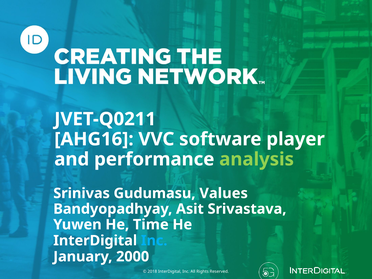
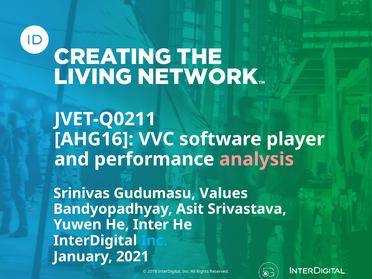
analysis colour: light green -> pink
Time: Time -> Inter
2000: 2000 -> 2021
